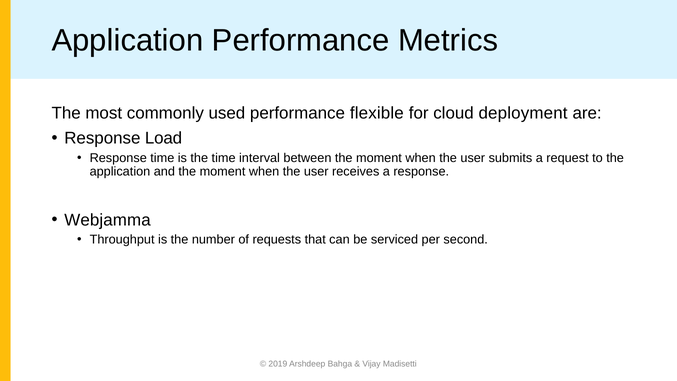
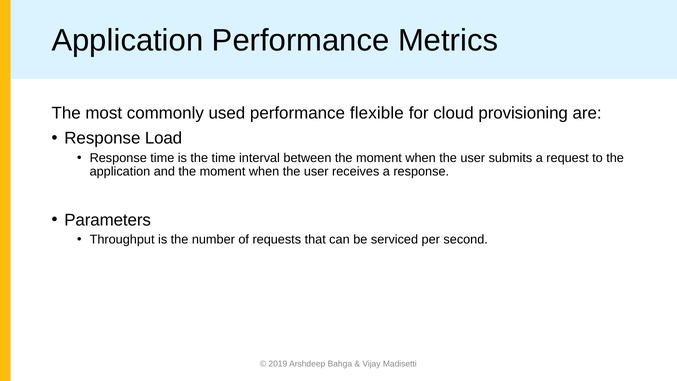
deployment: deployment -> provisioning
Webjamma: Webjamma -> Parameters
